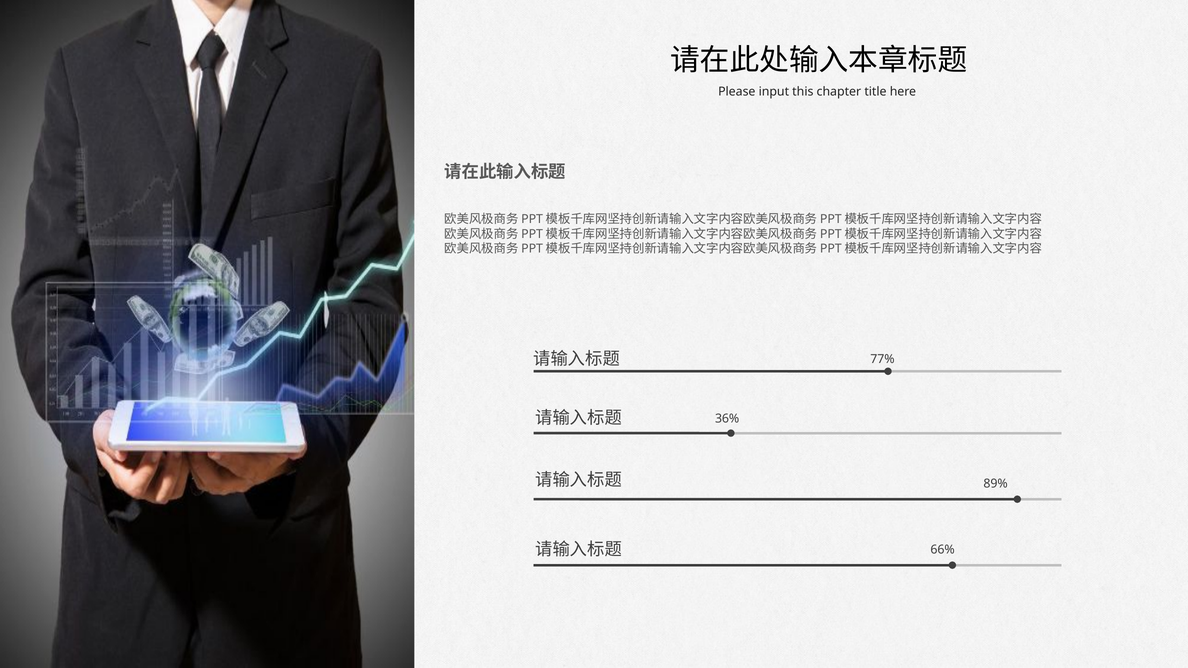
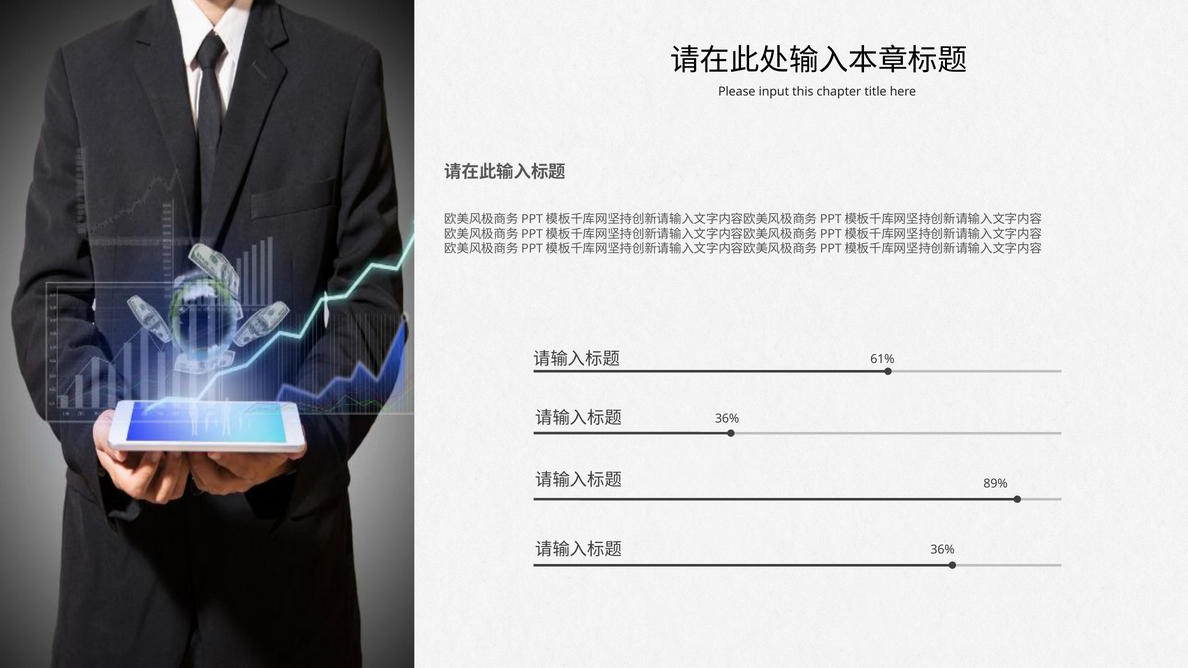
77%: 77% -> 61%
66% at (943, 550): 66% -> 36%
